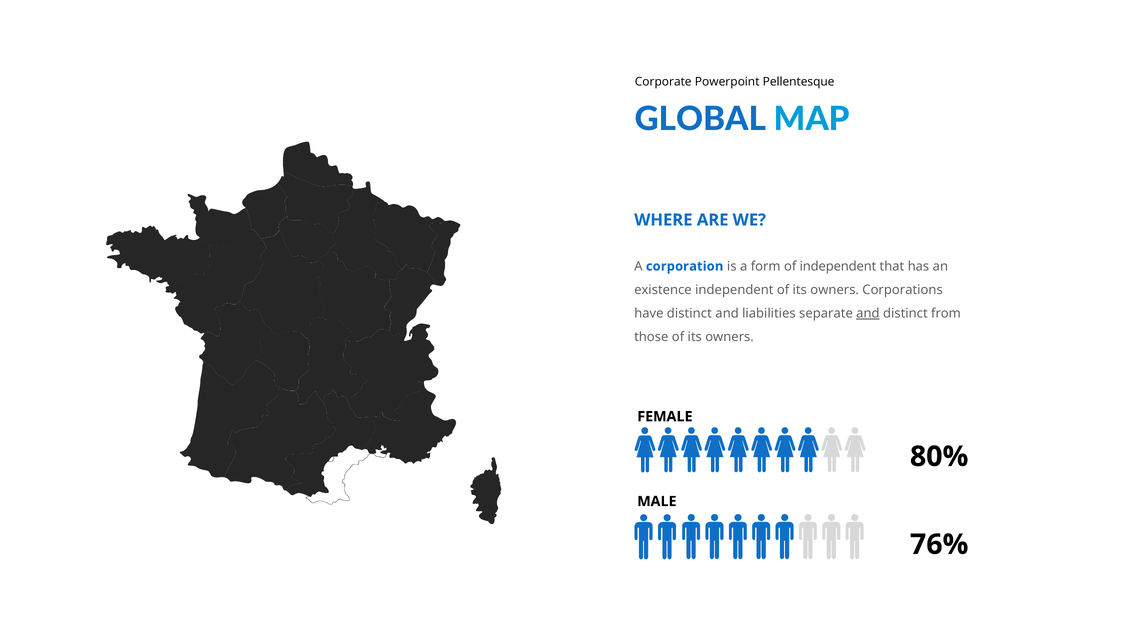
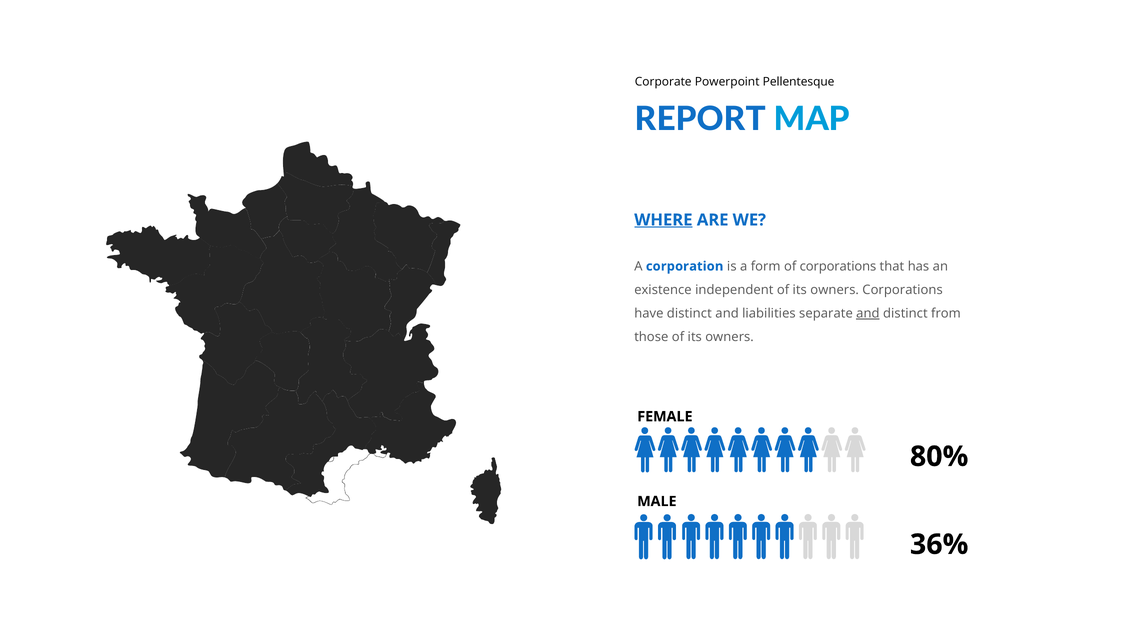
GLOBAL: GLOBAL -> REPORT
WHERE underline: none -> present
of independent: independent -> corporations
76%: 76% -> 36%
